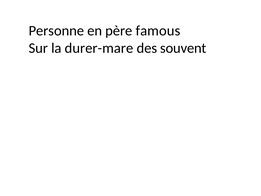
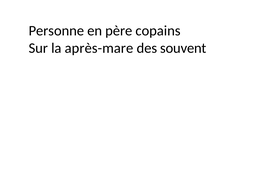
famous: famous -> copains
durer-mare: durer-mare -> après-mare
